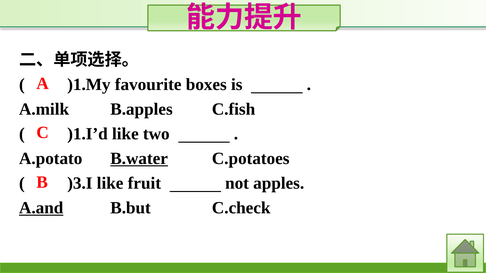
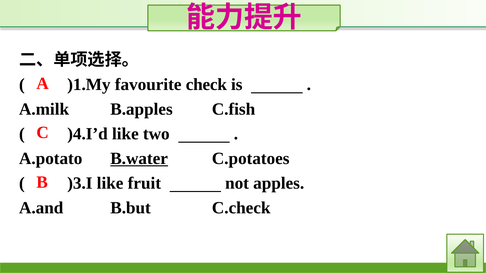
boxes: boxes -> check
)1.I’d: )1.I’d -> )4.I’d
A.and underline: present -> none
